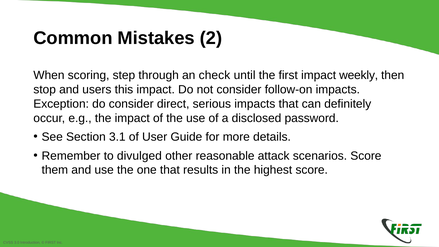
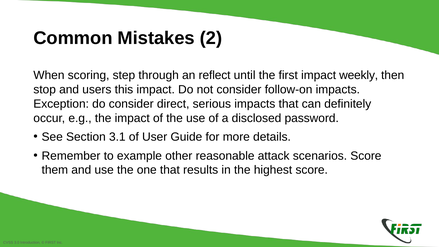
check: check -> reflect
divulged: divulged -> example
